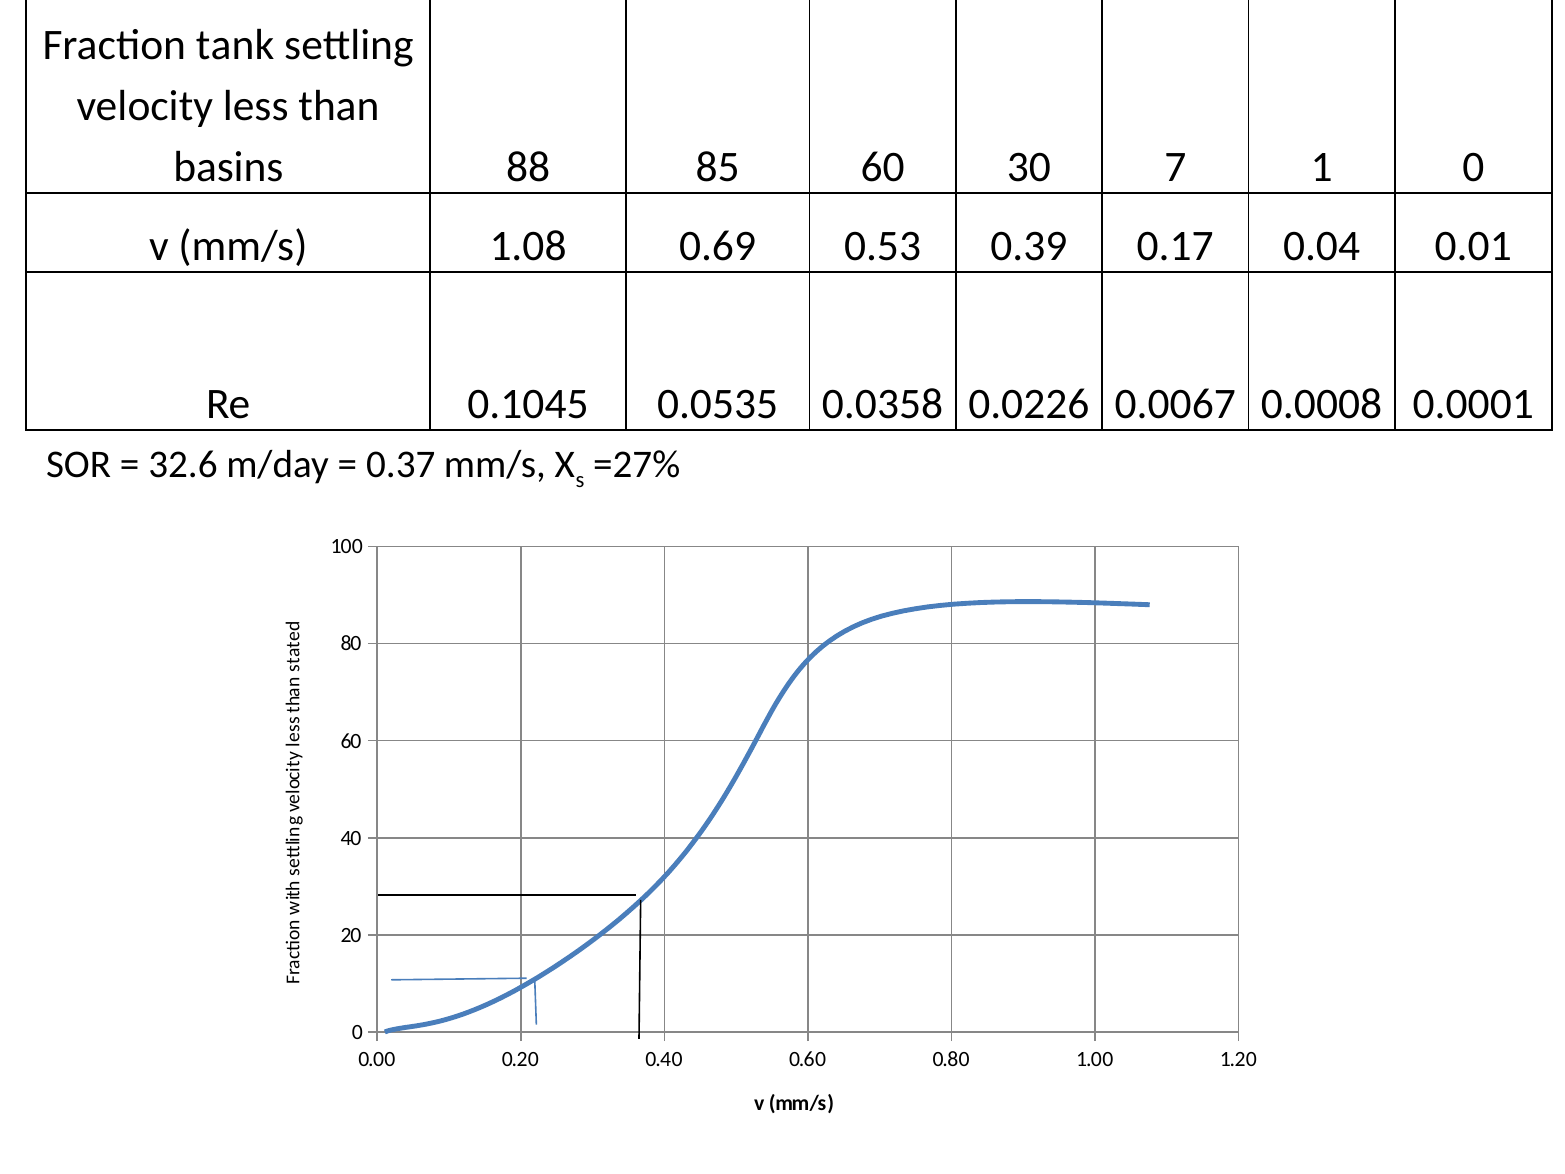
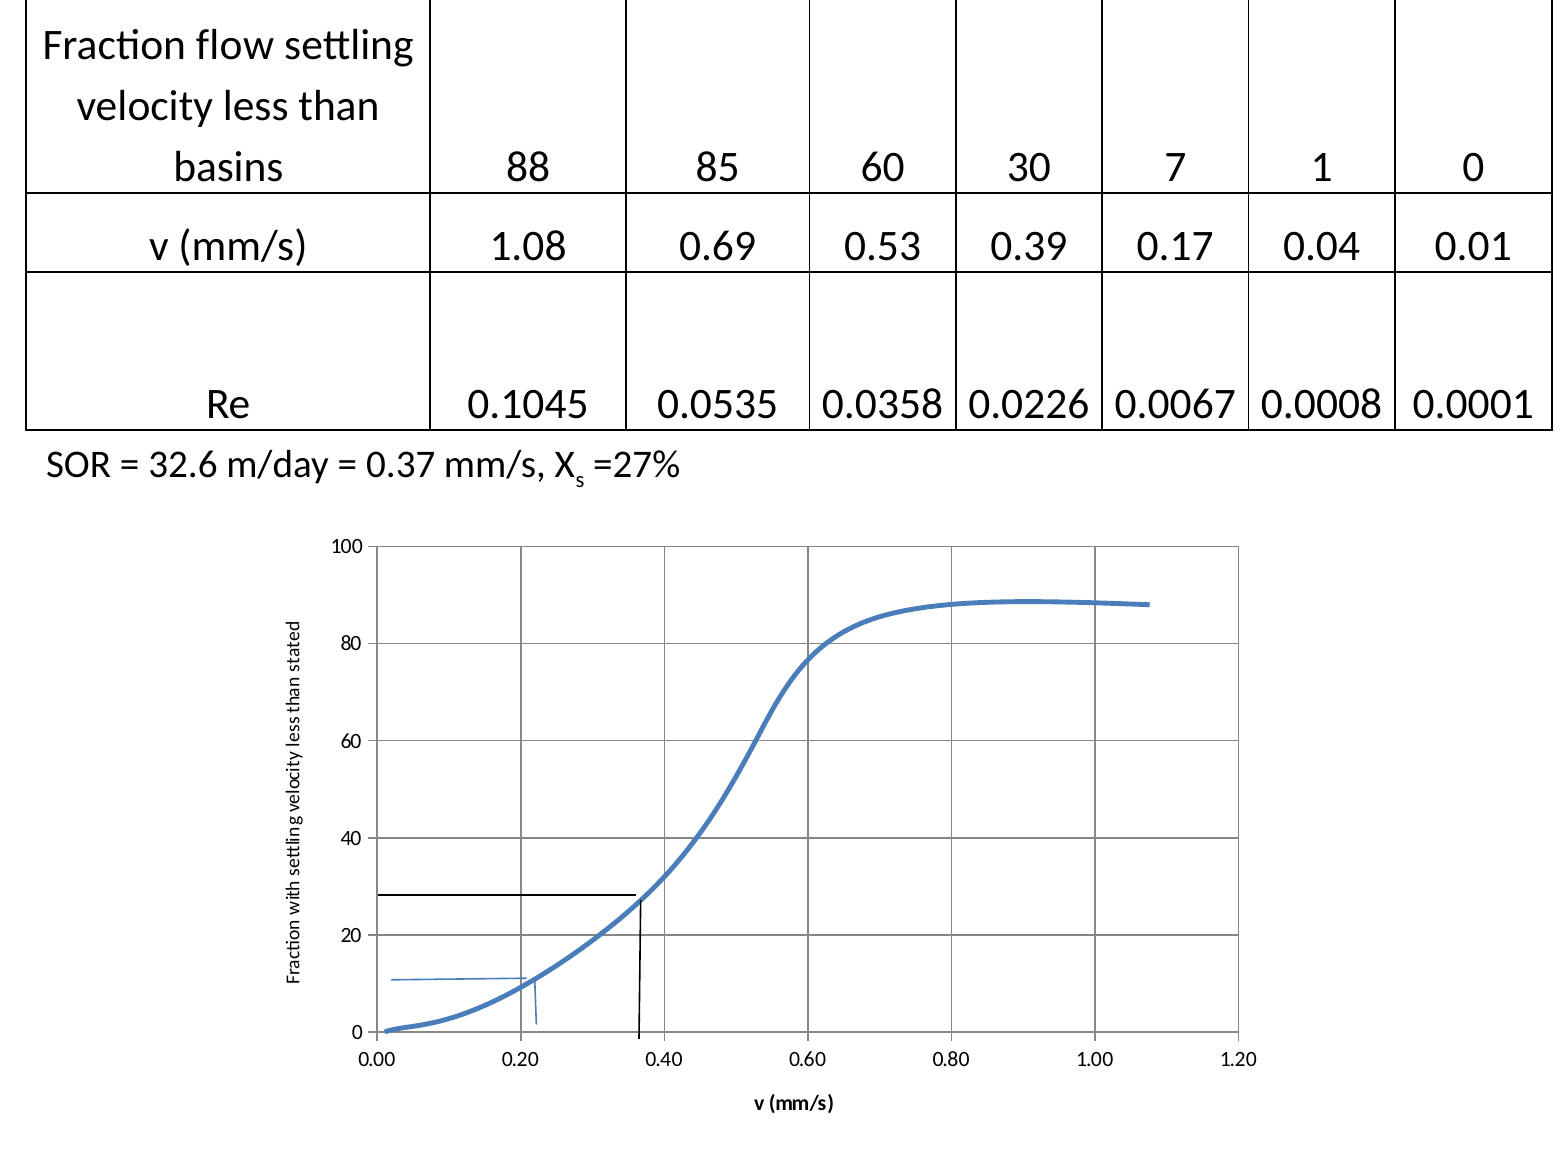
tank: tank -> flow
